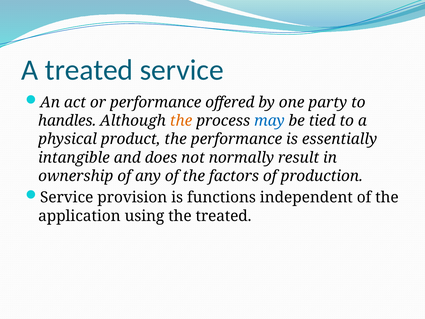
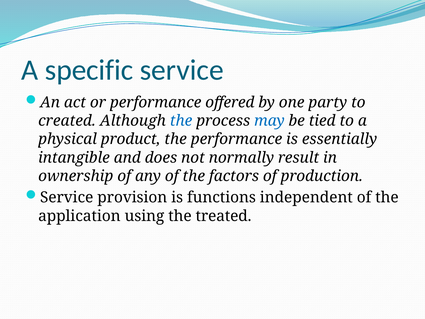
A treated: treated -> specific
handles: handles -> created
the at (181, 121) colour: orange -> blue
